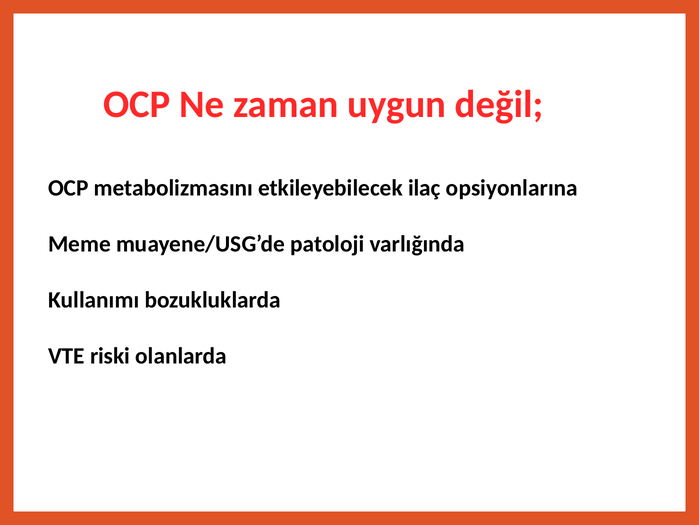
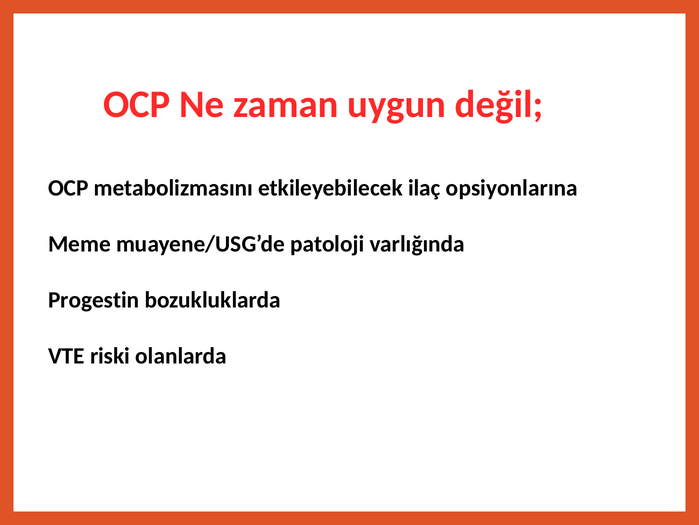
Kullanımı: Kullanımı -> Progestin
